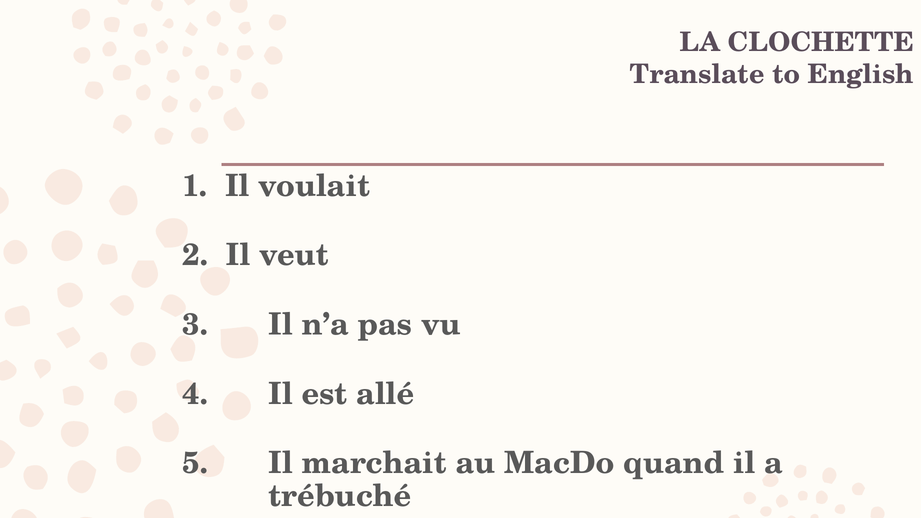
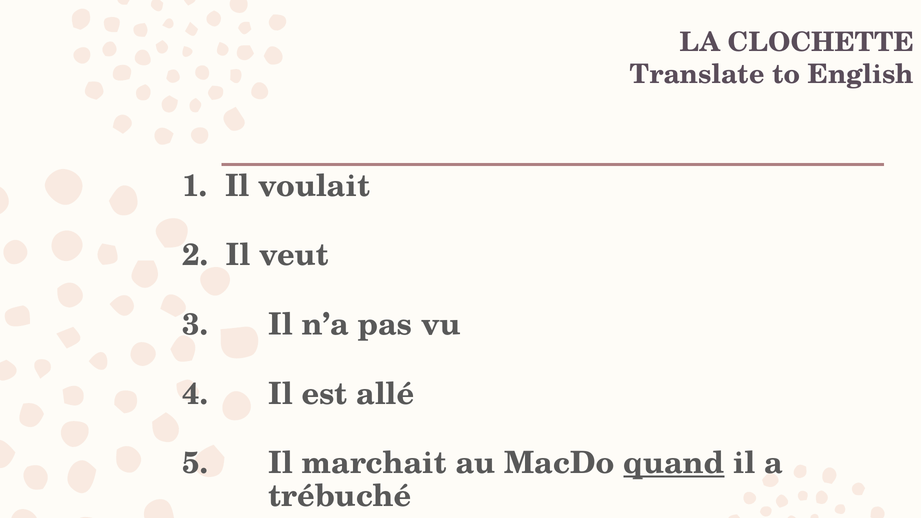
quand underline: none -> present
